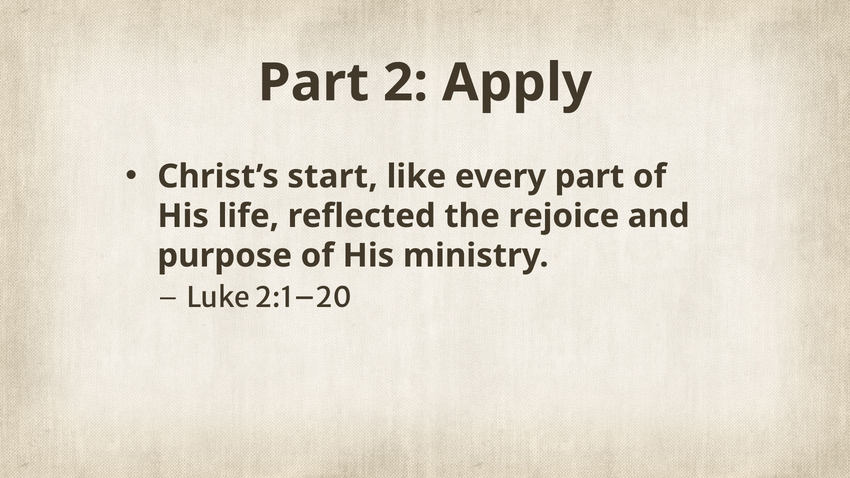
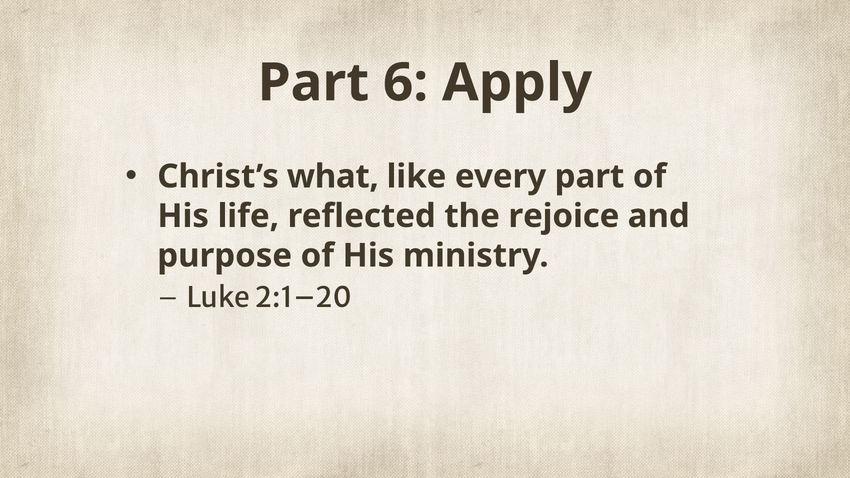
2: 2 -> 6
start: start -> what
